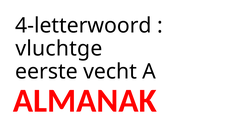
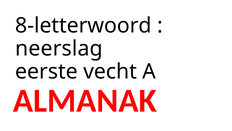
4-letterwoord: 4-letterwoord -> 8-letterwoord
vluchtge: vluchtge -> neerslag
